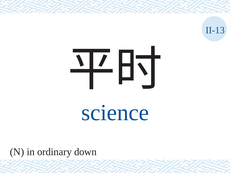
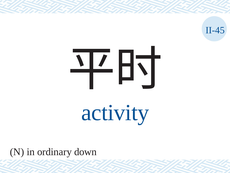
II-13: II-13 -> II-45
science: science -> activity
